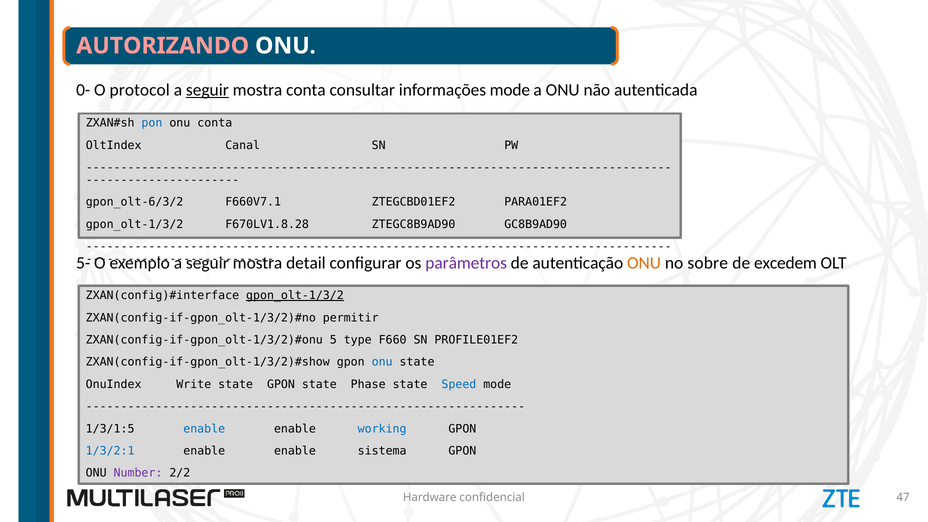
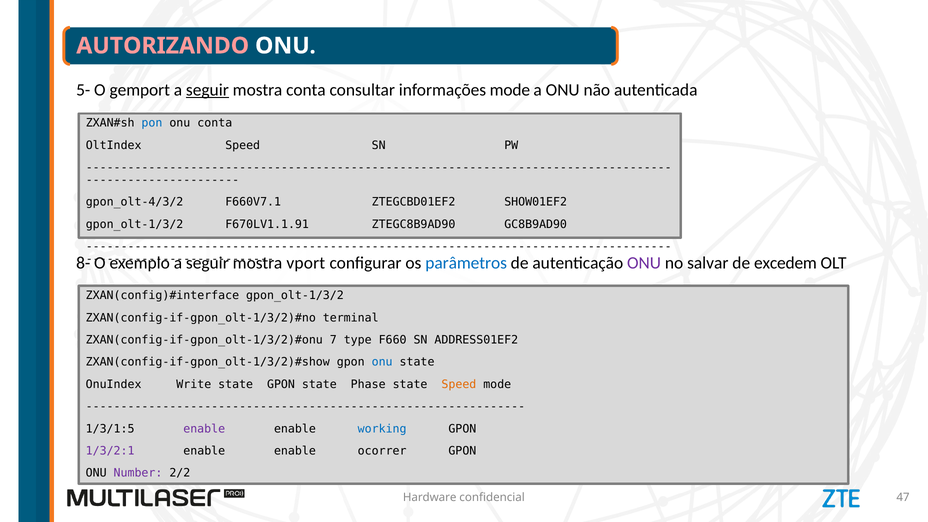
0-: 0- -> 5-
protocol: protocol -> gemport
OltIndex Canal: Canal -> Speed
gpon_olt-6/3/2: gpon_olt-6/3/2 -> gpon_olt-4/3/2
PARA01EF2: PARA01EF2 -> SHOW01EF2
F670LV1.8.28: F670LV1.8.28 -> F670LV1.1.91
5-: 5- -> 8-
detail: detail -> vport
parâmetros colour: purple -> blue
ONU at (644, 263) colour: orange -> purple
sobre: sobre -> salvar
gpon_olt-1/3/2 at (295, 296) underline: present -> none
permitir: permitir -> terminal
5: 5 -> 7
PROFILE01EF2: PROFILE01EF2 -> ADDRESS01EF2
Speed at (459, 384) colour: blue -> orange
enable at (204, 429) colour: blue -> purple
1/3/2:1 colour: blue -> purple
sistema: sistema -> ocorrer
